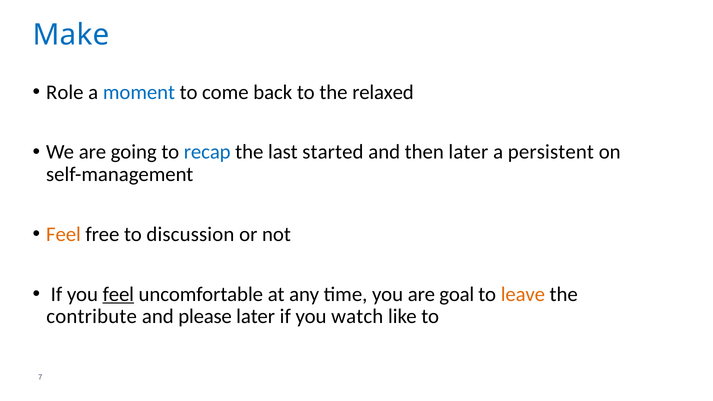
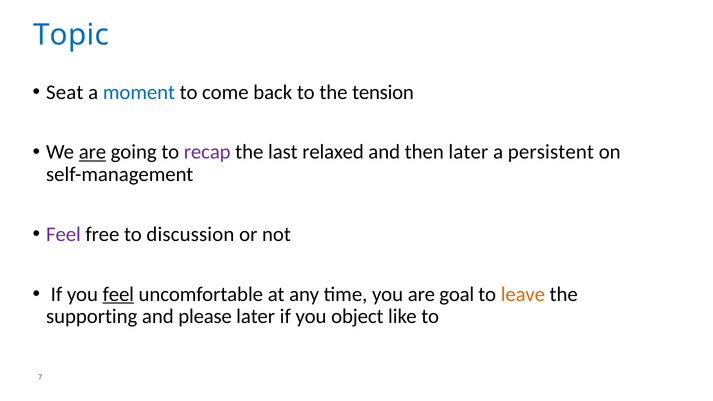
Make: Make -> Topic
Role: Role -> Seat
relaxed: relaxed -> tension
are at (92, 152) underline: none -> present
recap colour: blue -> purple
started: started -> relaxed
Feel at (63, 234) colour: orange -> purple
contribute: contribute -> supporting
watch: watch -> object
